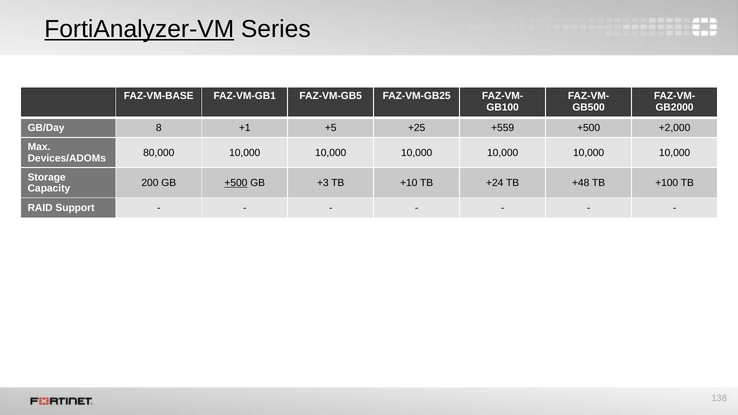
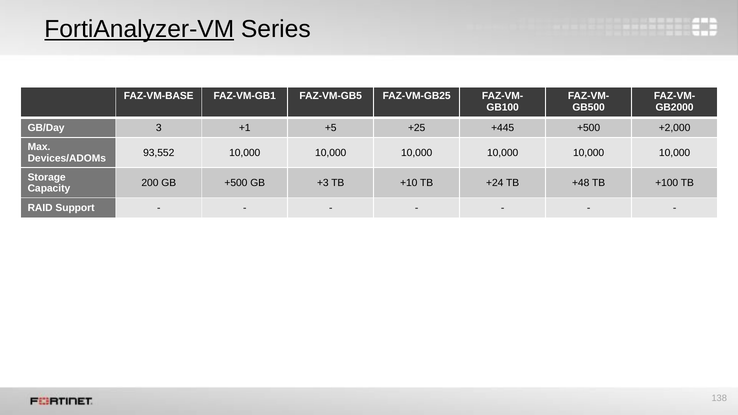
8: 8 -> 3
+559: +559 -> +445
80,000: 80,000 -> 93,552
+500 at (236, 183) underline: present -> none
